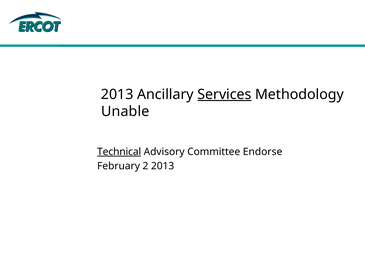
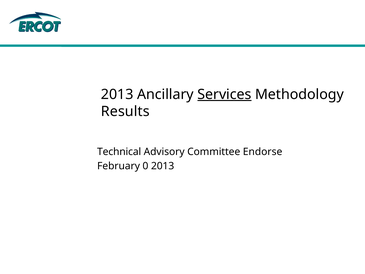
Unable: Unable -> Results
Technical underline: present -> none
2: 2 -> 0
